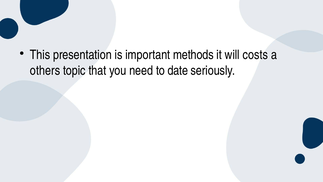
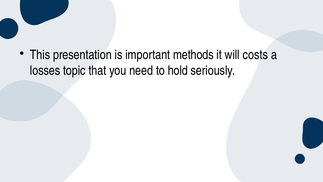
others: others -> losses
date: date -> hold
